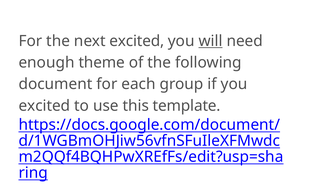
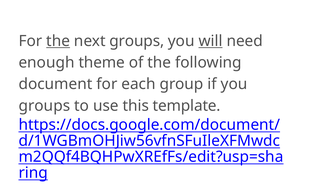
the at (58, 41) underline: none -> present
next excited: excited -> groups
excited at (44, 106): excited -> groups
